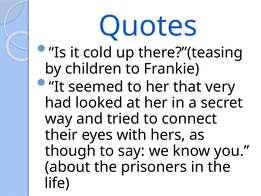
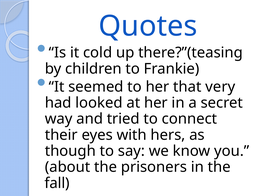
life: life -> fall
